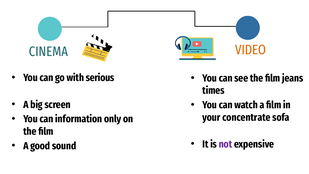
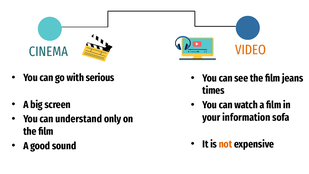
concentrate: concentrate -> information
information: information -> understand
not colour: purple -> orange
